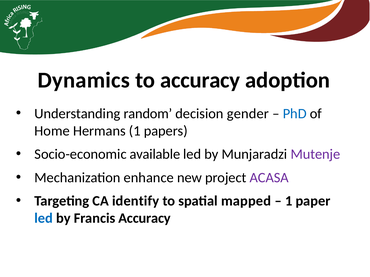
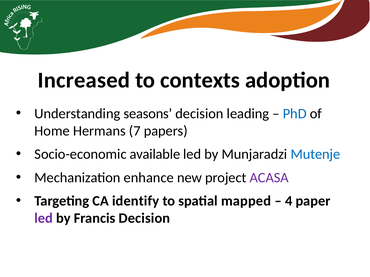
Dynamics: Dynamics -> Increased
to accuracy: accuracy -> contexts
random: random -> seasons
gender: gender -> leading
Hermans 1: 1 -> 7
Mutenje colour: purple -> blue
1 at (289, 201): 1 -> 4
led at (44, 219) colour: blue -> purple
Francis Accuracy: Accuracy -> Decision
